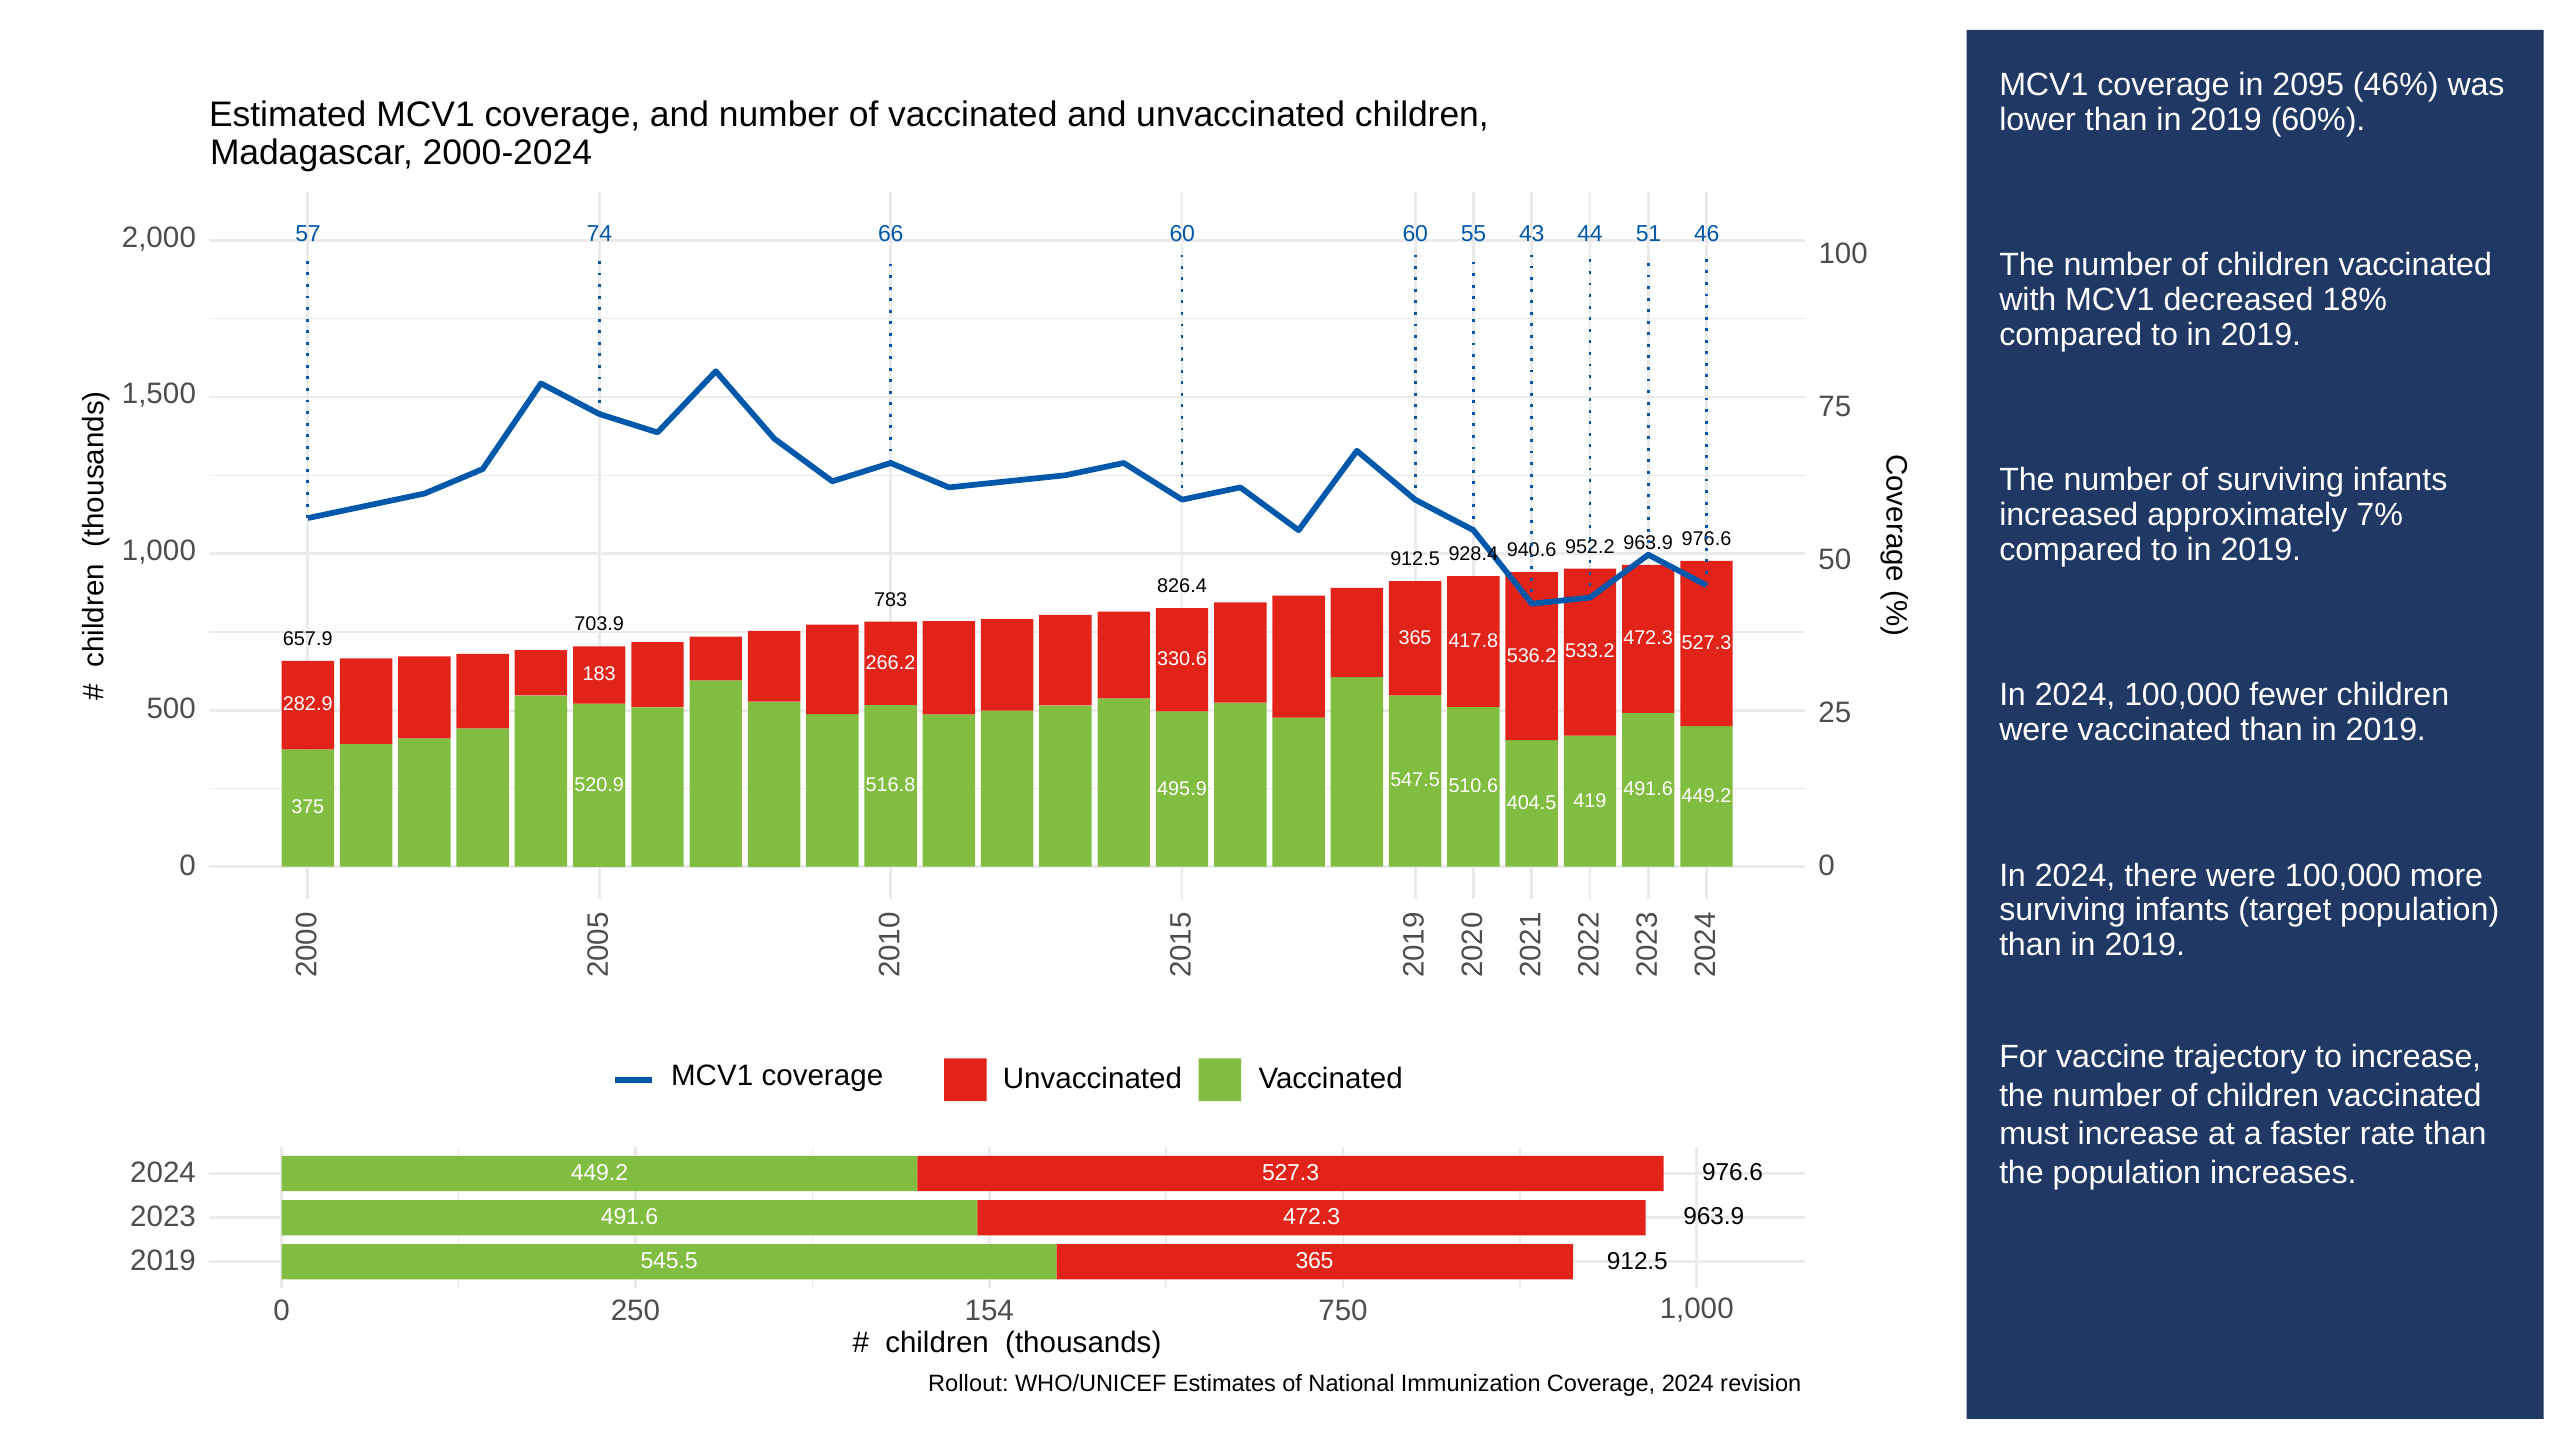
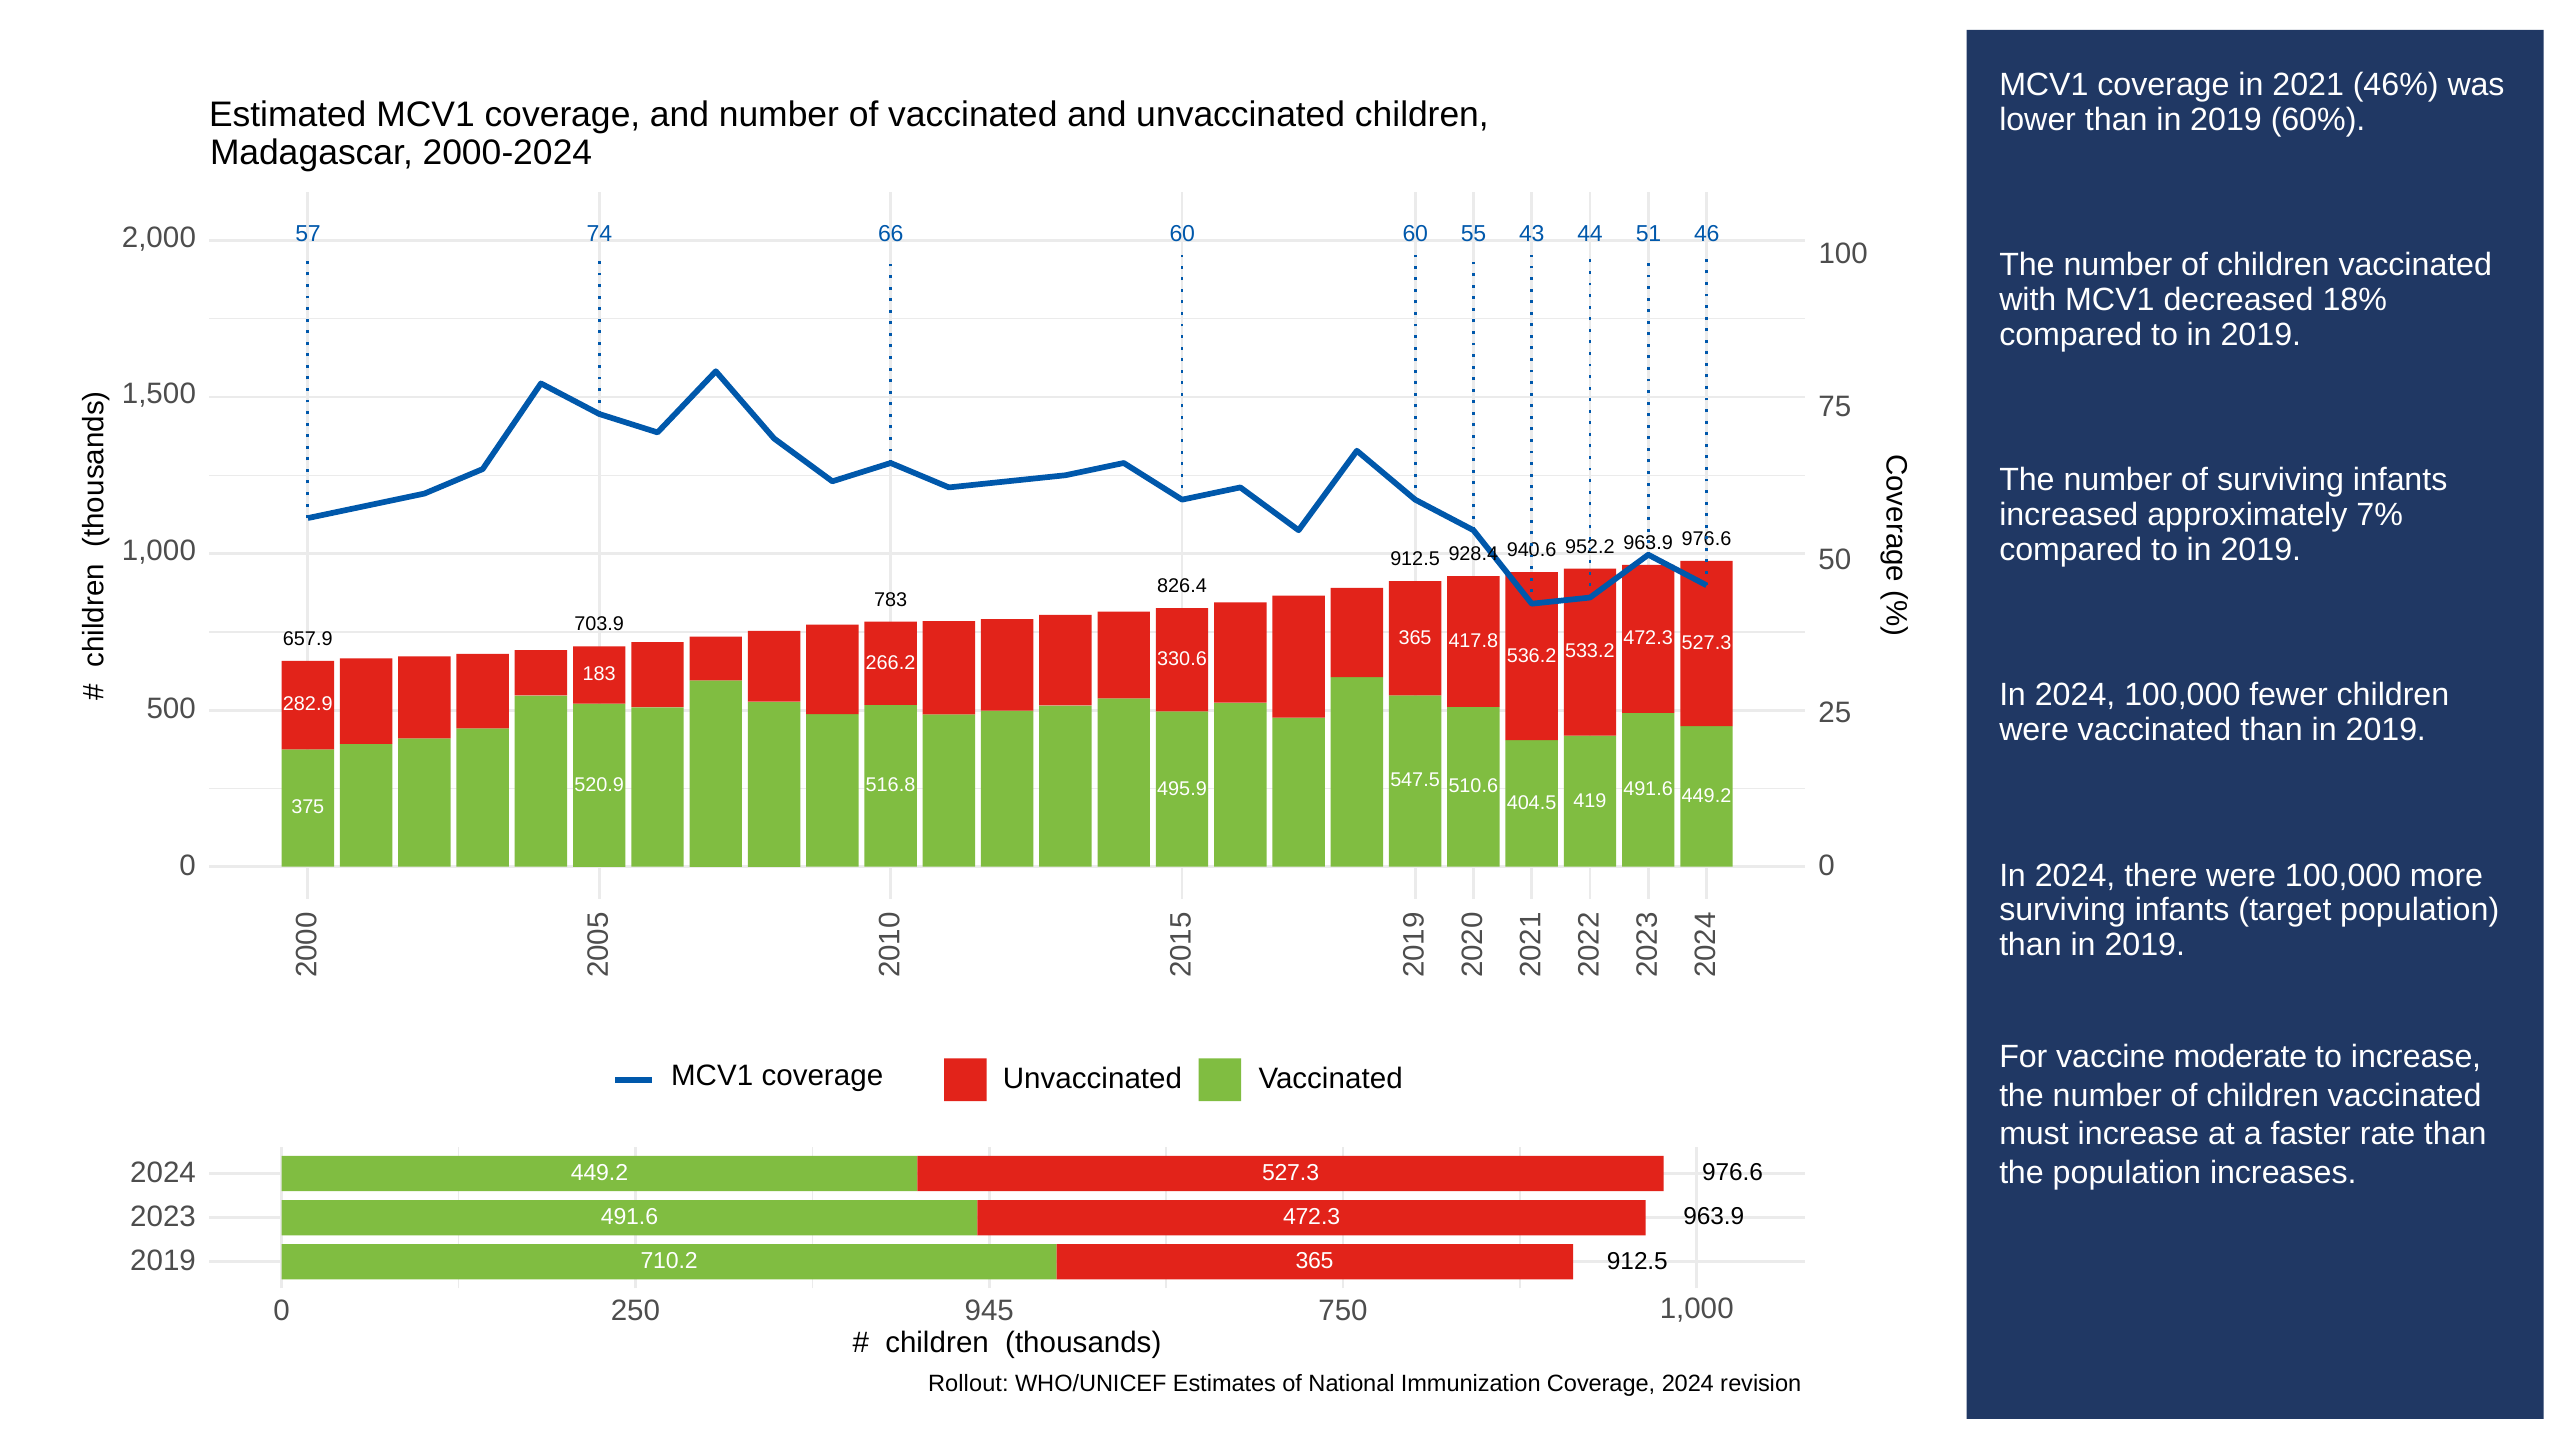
2095: 2095 -> 2021
trajectory: trajectory -> moderate
545.5: 545.5 -> 710.2
154: 154 -> 945
